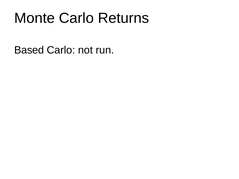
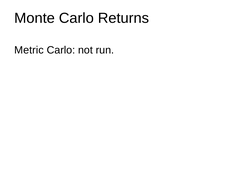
Based: Based -> Metric
